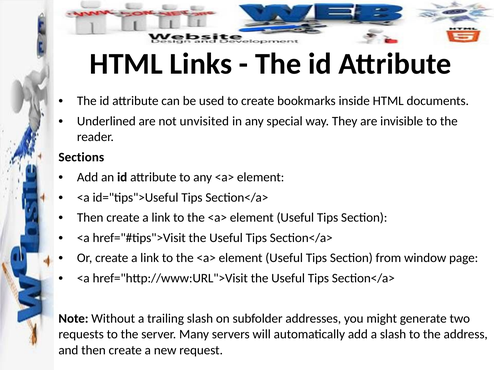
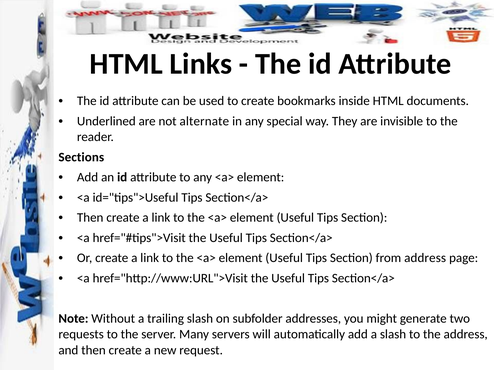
unvisited: unvisited -> alternate
from window: window -> address
